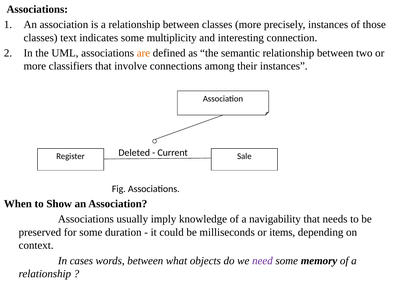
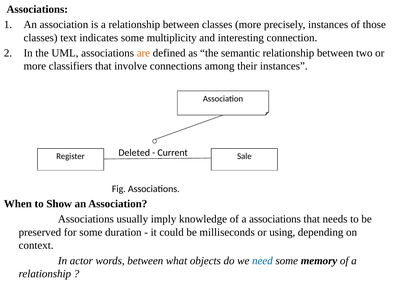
a navigability: navigability -> associations
items: items -> using
cases: cases -> actor
need colour: purple -> blue
